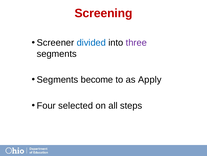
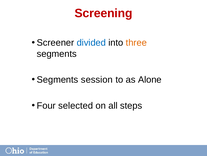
three colour: purple -> orange
become: become -> session
Apply: Apply -> Alone
